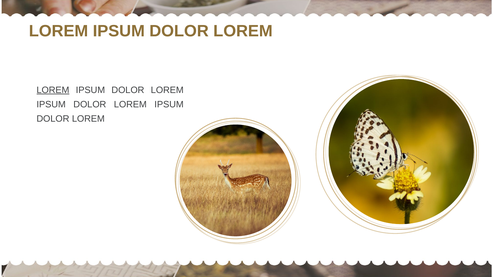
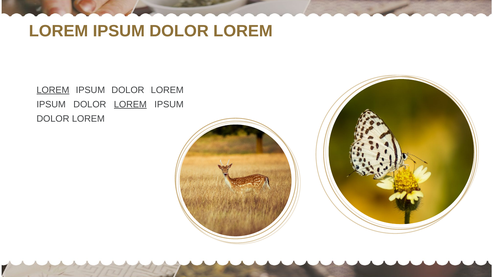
LOREM at (130, 104) underline: none -> present
